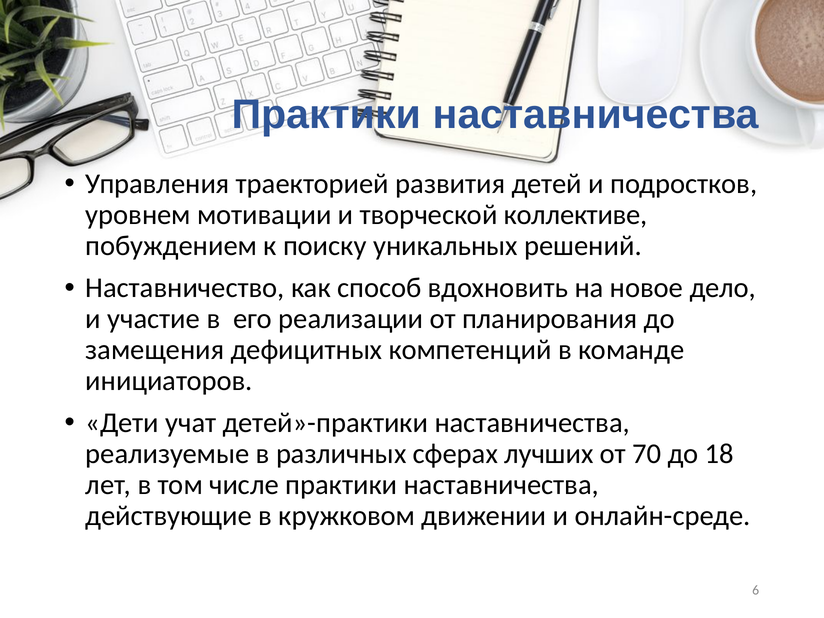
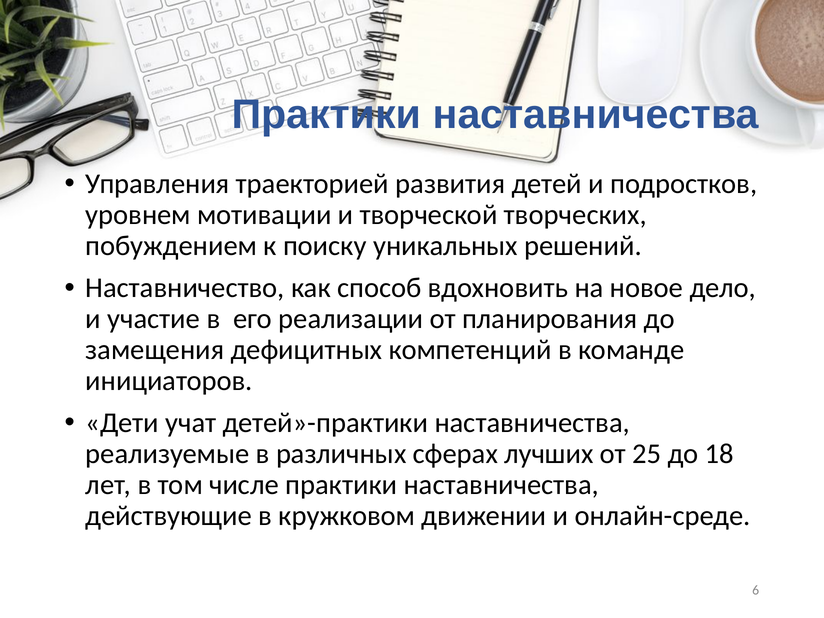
коллективе: коллективе -> творческих
70: 70 -> 25
